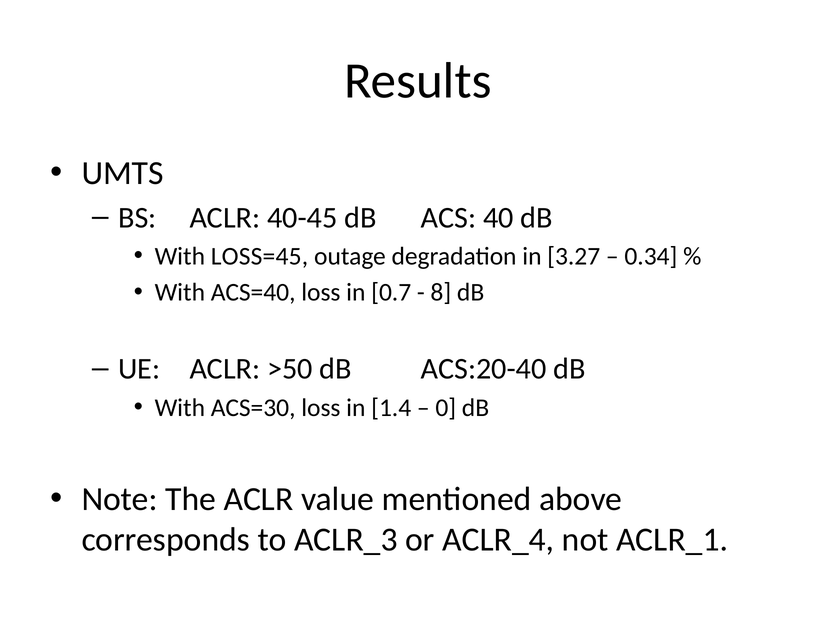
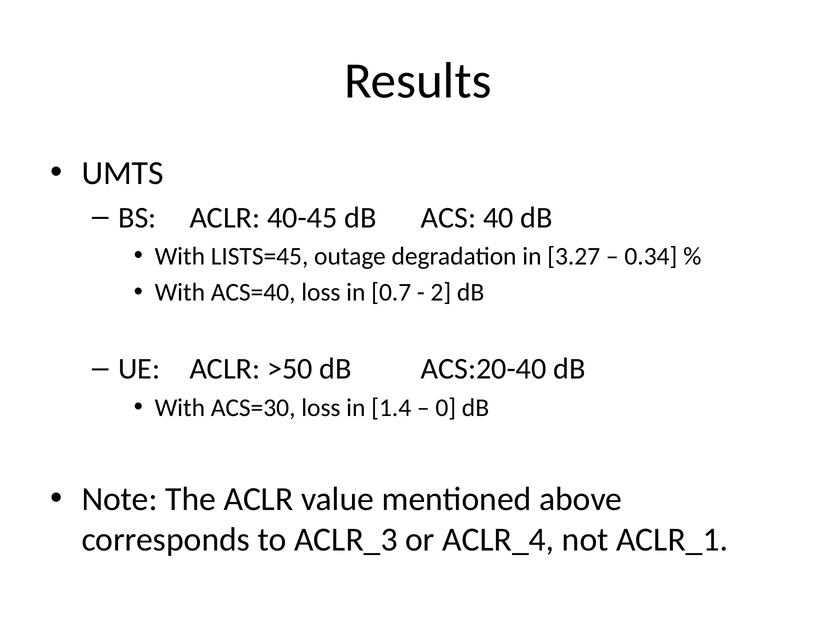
LOSS=45: LOSS=45 -> LISTS=45
8: 8 -> 2
